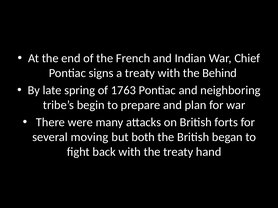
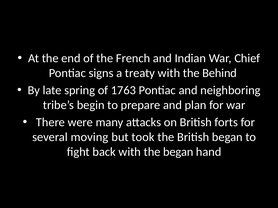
both: both -> took
the treaty: treaty -> began
